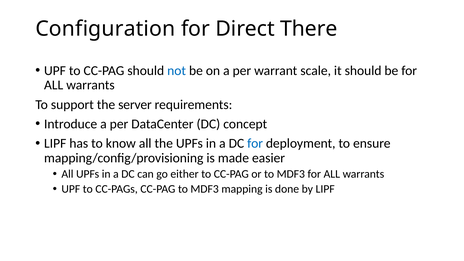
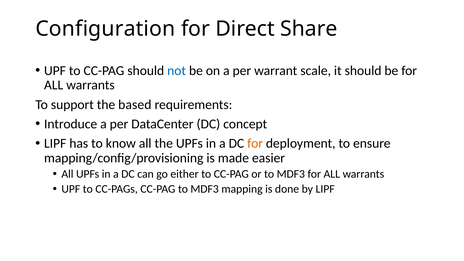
There: There -> Share
server: server -> based
for at (255, 143) colour: blue -> orange
